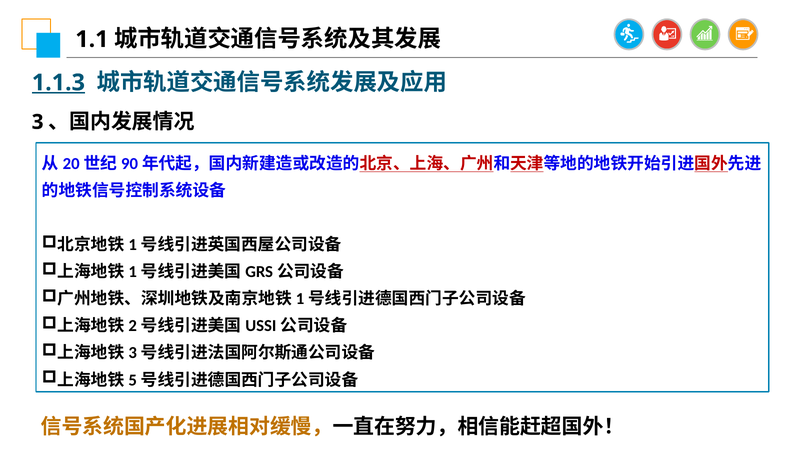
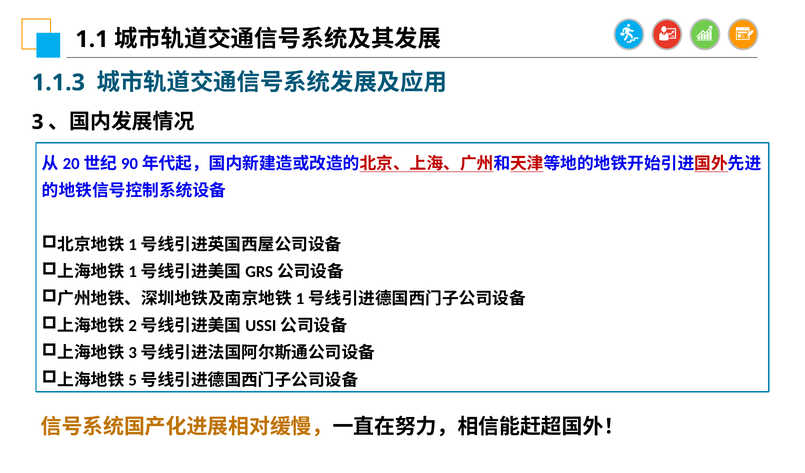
1.1.3 underline: present -> none
